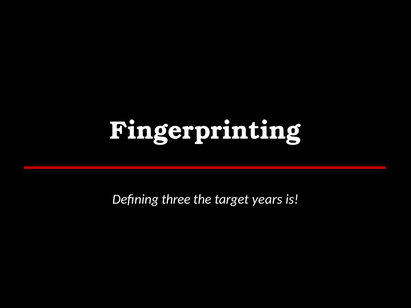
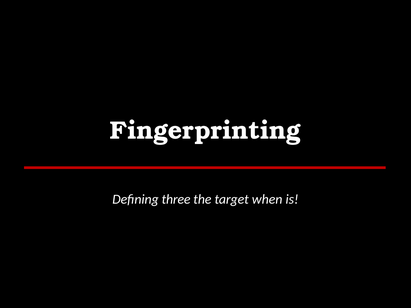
years: years -> when
